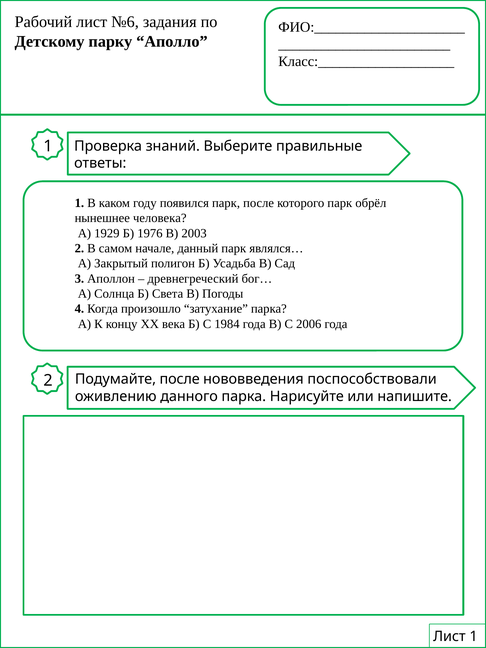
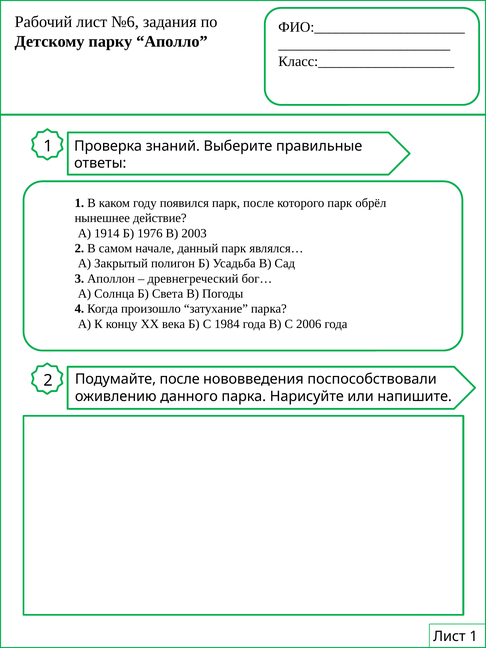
человека: человека -> действие
1929: 1929 -> 1914
